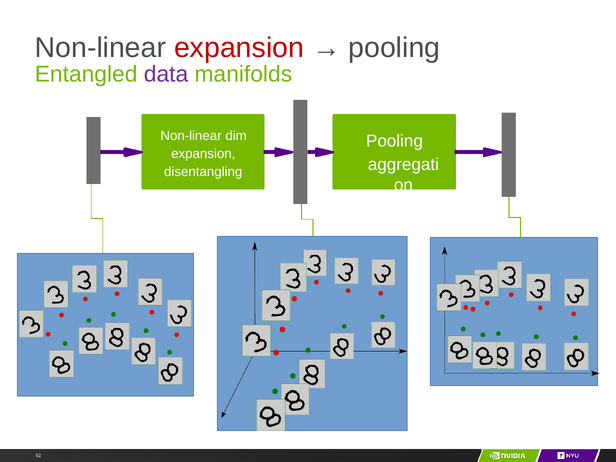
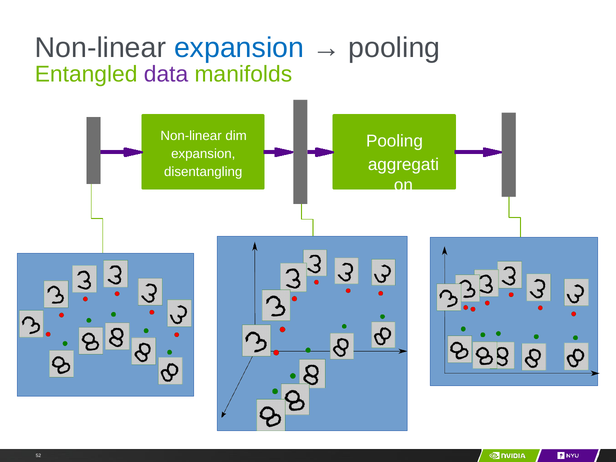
expansion at (239, 48) colour: red -> blue
